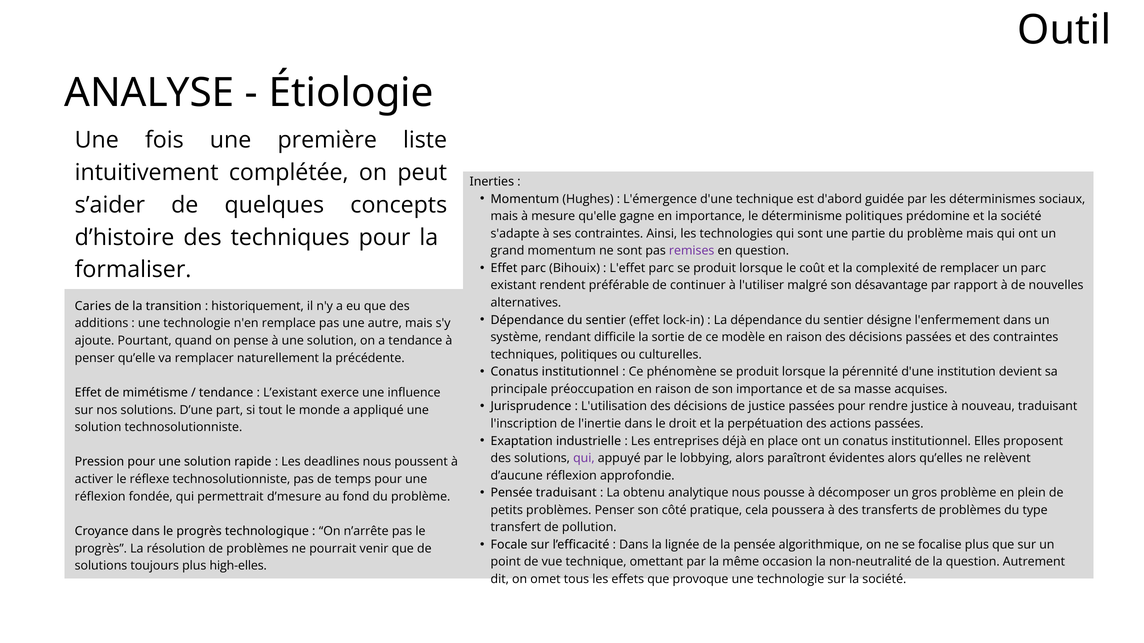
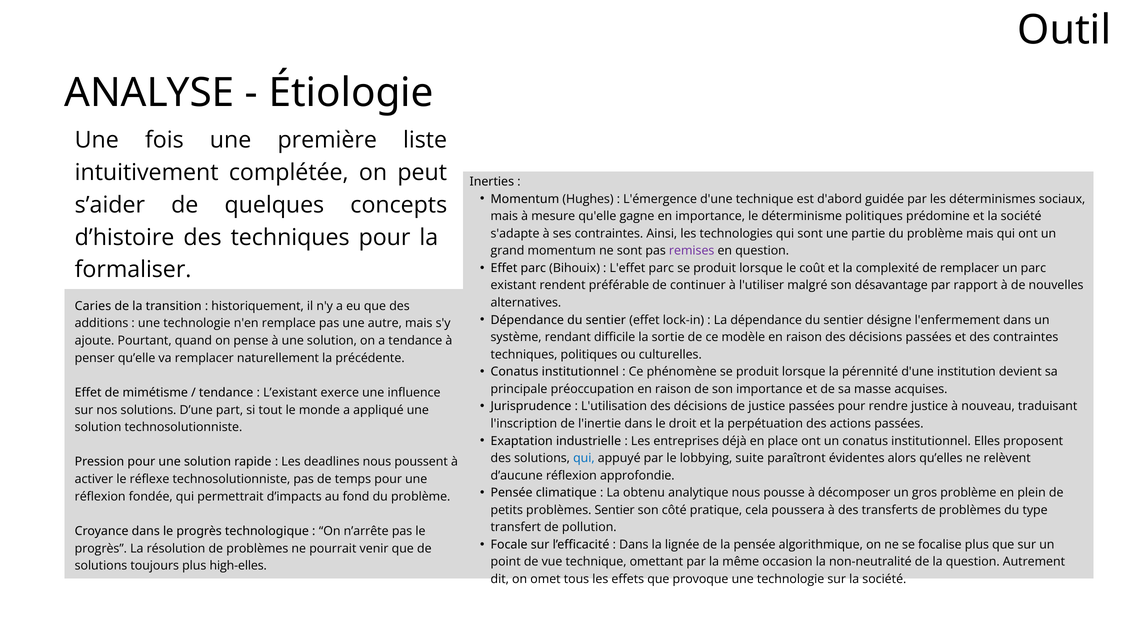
qui at (584, 459) colour: purple -> blue
lobbying alors: alors -> suite
Pensée traduisant: traduisant -> climatique
d’mesure: d’mesure -> d’impacts
problèmes Penser: Penser -> Sentier
